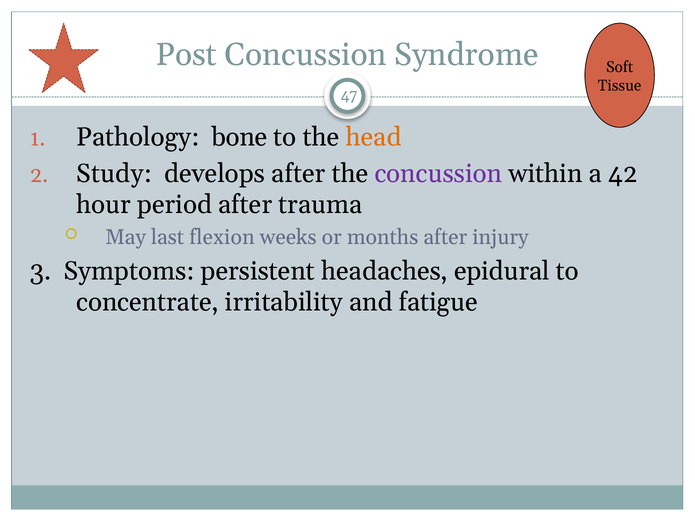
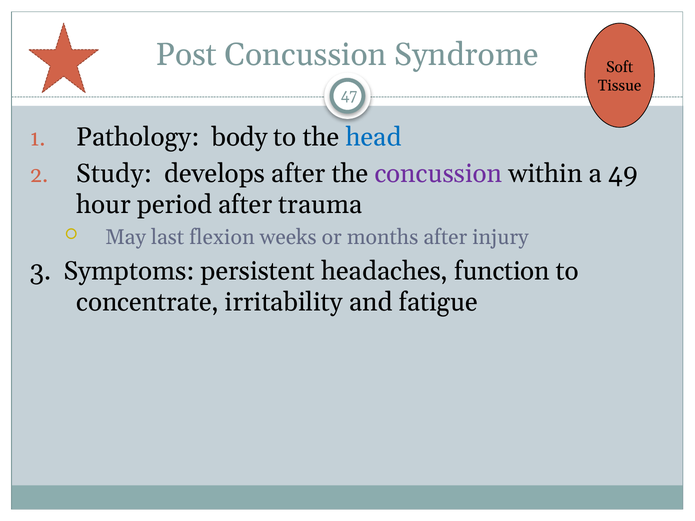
bone: bone -> body
head colour: orange -> blue
42: 42 -> 49
epidural: epidural -> function
